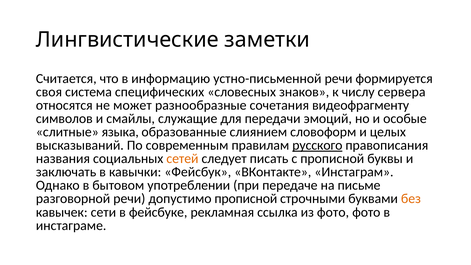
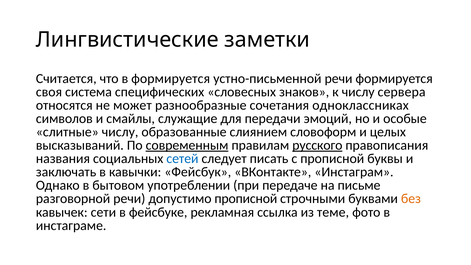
в информацию: информацию -> формируется
видеофрагменту: видеофрагменту -> одноклассниках
слитные языка: языка -> числу
современным underline: none -> present
сетей colour: orange -> blue
из фото: фото -> теме
